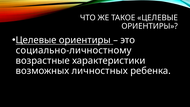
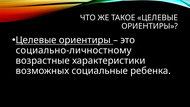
личностных: личностных -> социальные
